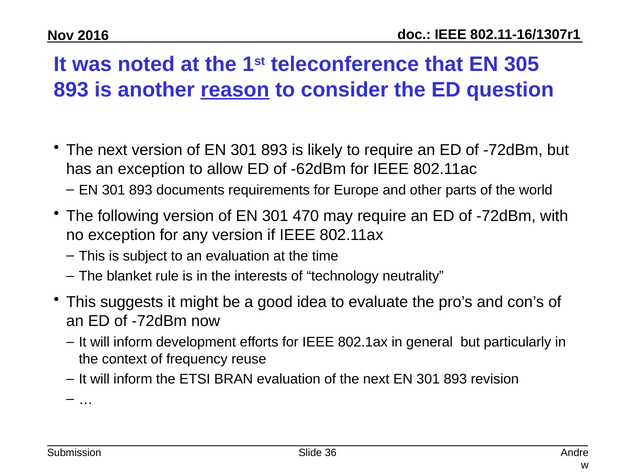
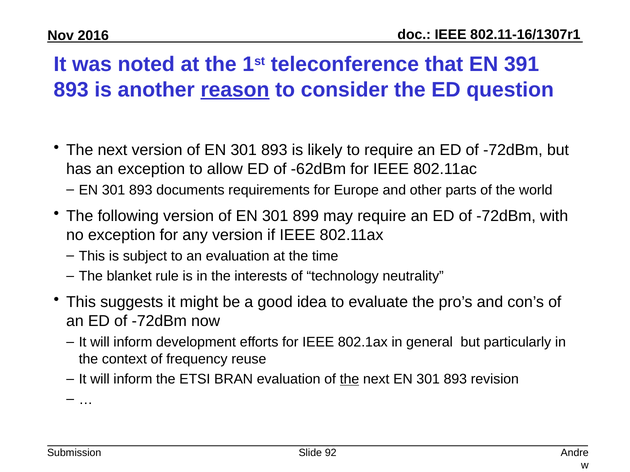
305: 305 -> 391
470: 470 -> 899
the at (350, 380) underline: none -> present
36: 36 -> 92
